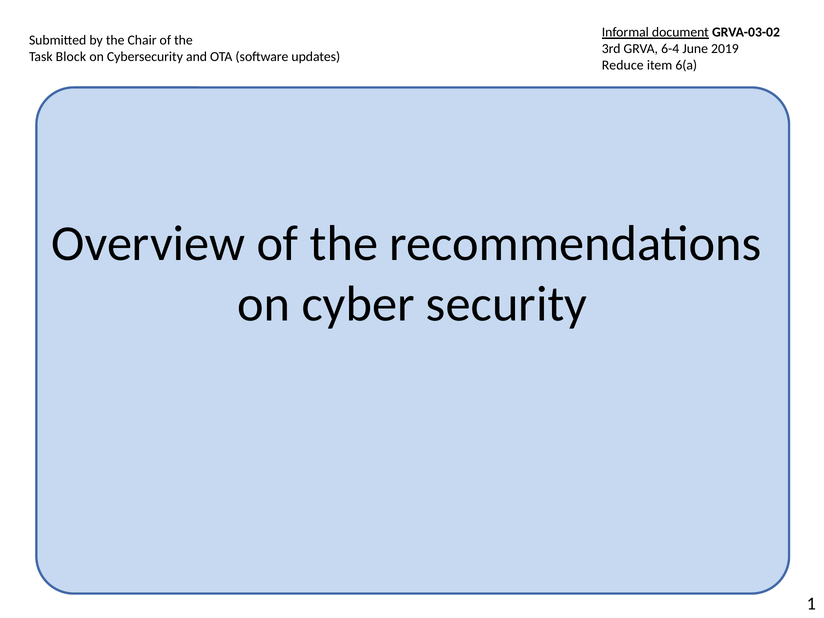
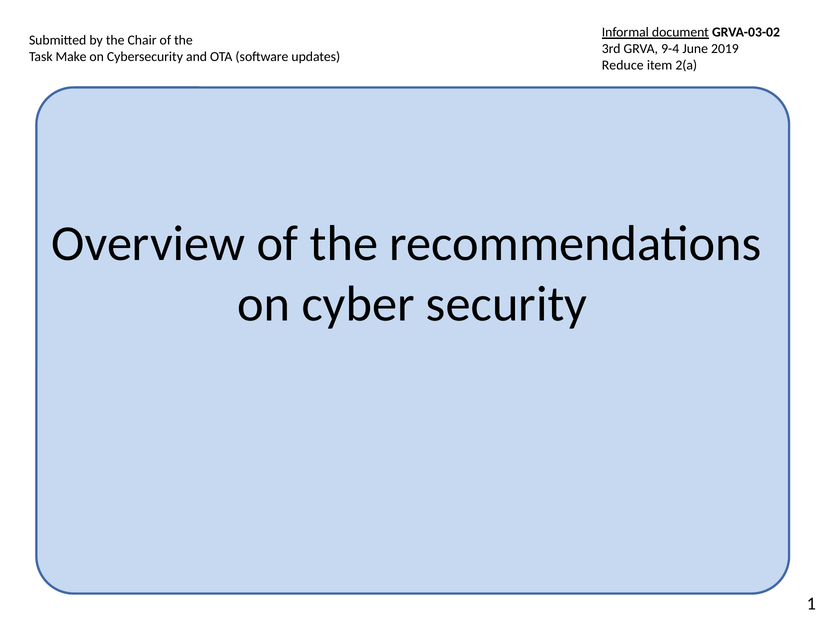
6-4: 6-4 -> 9-4
Block: Block -> Make
6(a: 6(a -> 2(a
